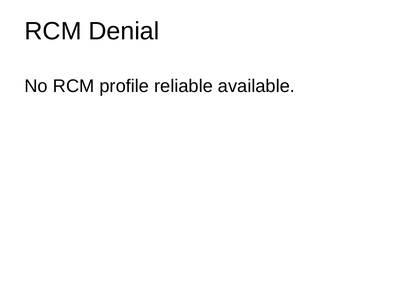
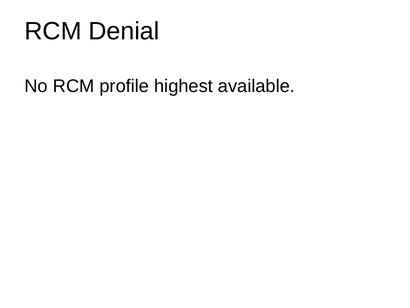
reliable: reliable -> highest
